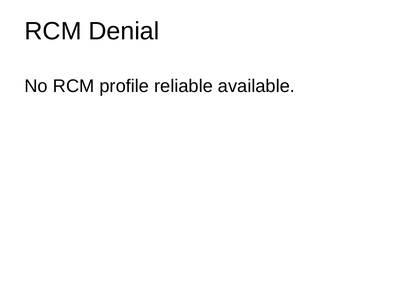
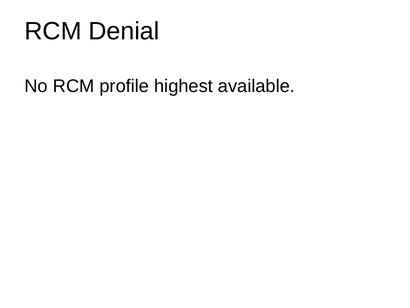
reliable: reliable -> highest
